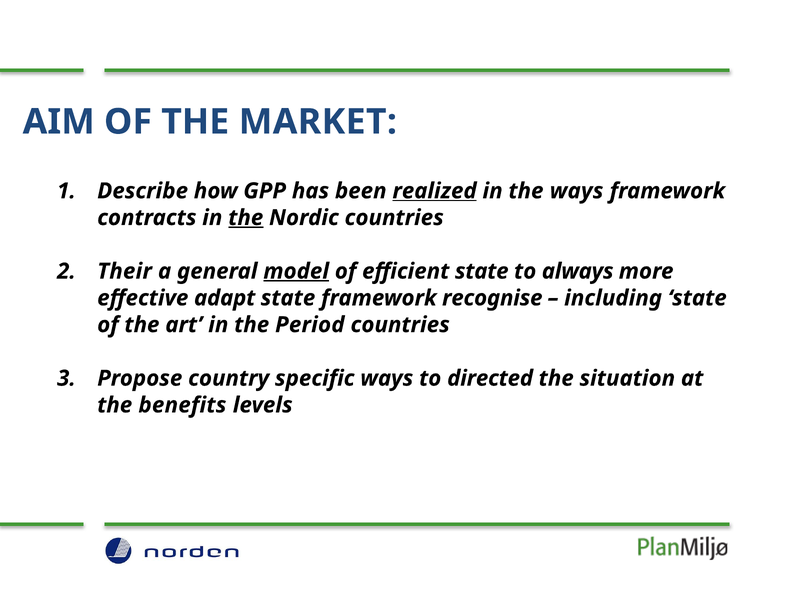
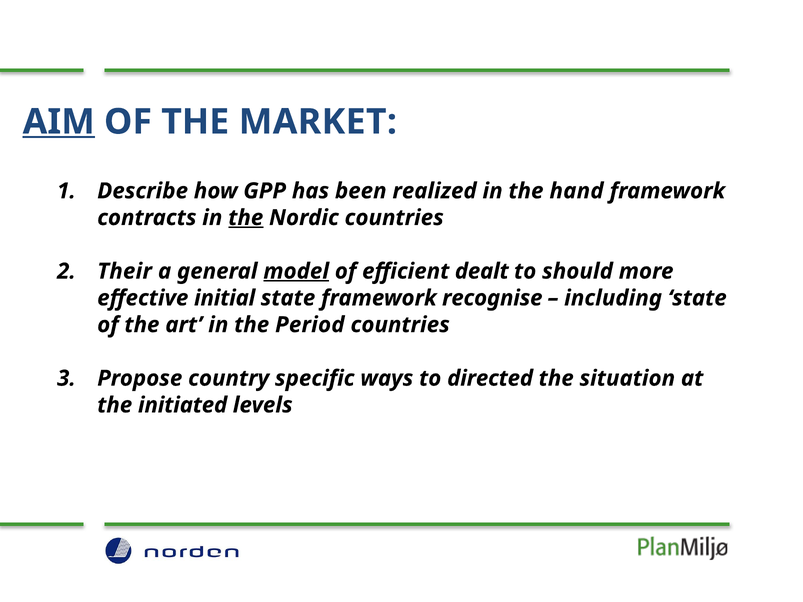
AIM underline: none -> present
realized underline: present -> none
the ways: ways -> hand
efficient state: state -> dealt
always: always -> should
adapt: adapt -> initial
benefits: benefits -> initiated
